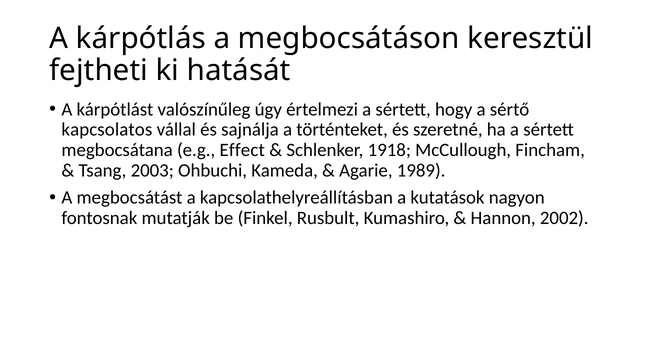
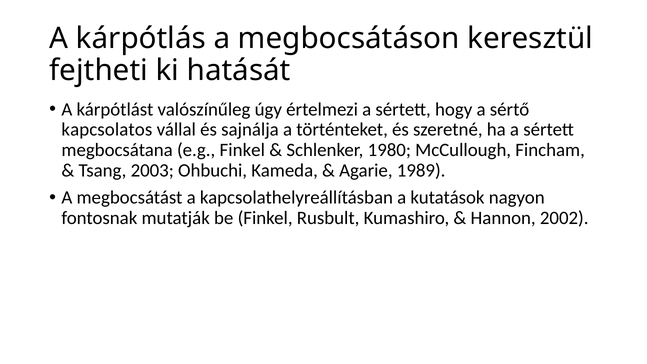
e.g Effect: Effect -> Finkel
1918: 1918 -> 1980
